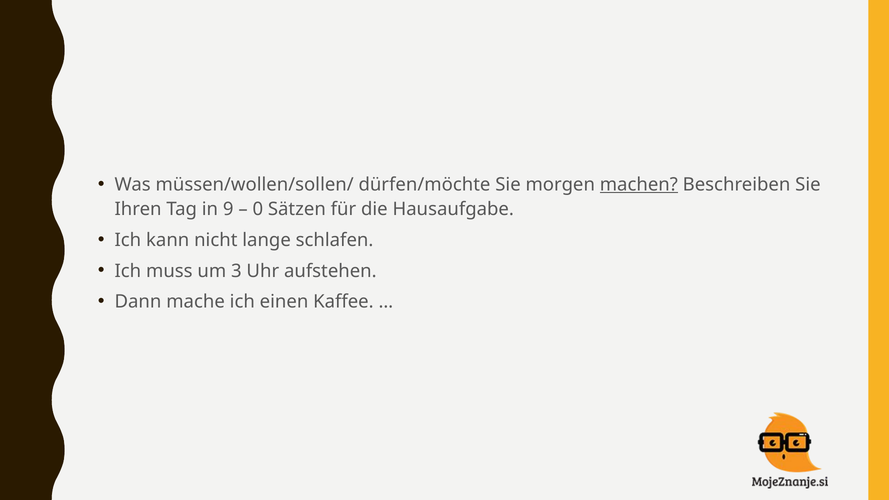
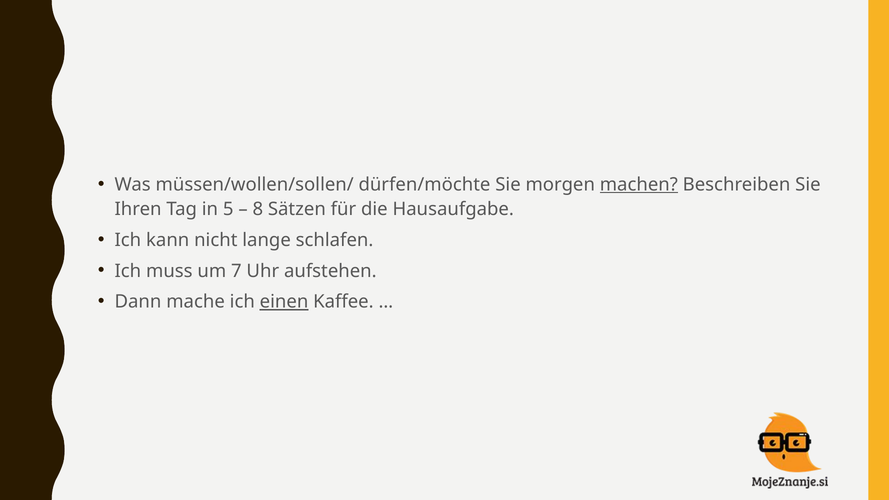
9: 9 -> 5
0: 0 -> 8
3: 3 -> 7
einen underline: none -> present
